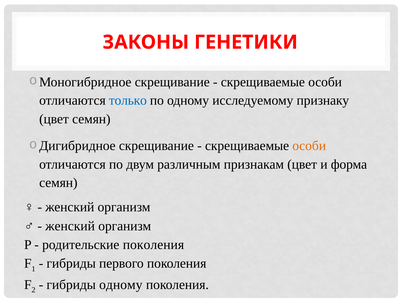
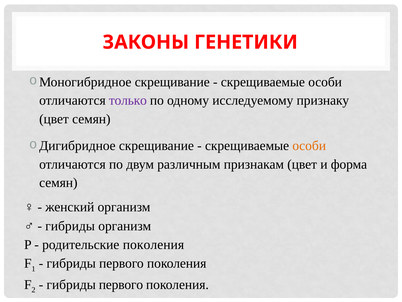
только colour: blue -> purple
женский at (70, 226): женский -> гибриды
одному at (121, 284): одному -> первого
